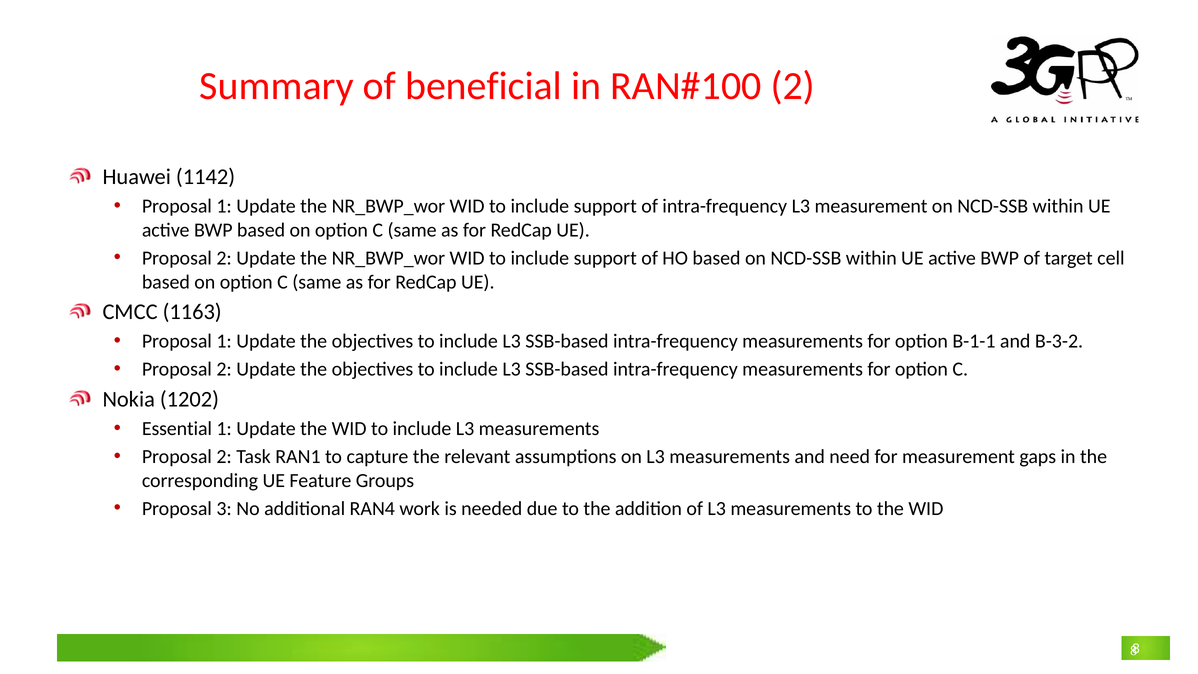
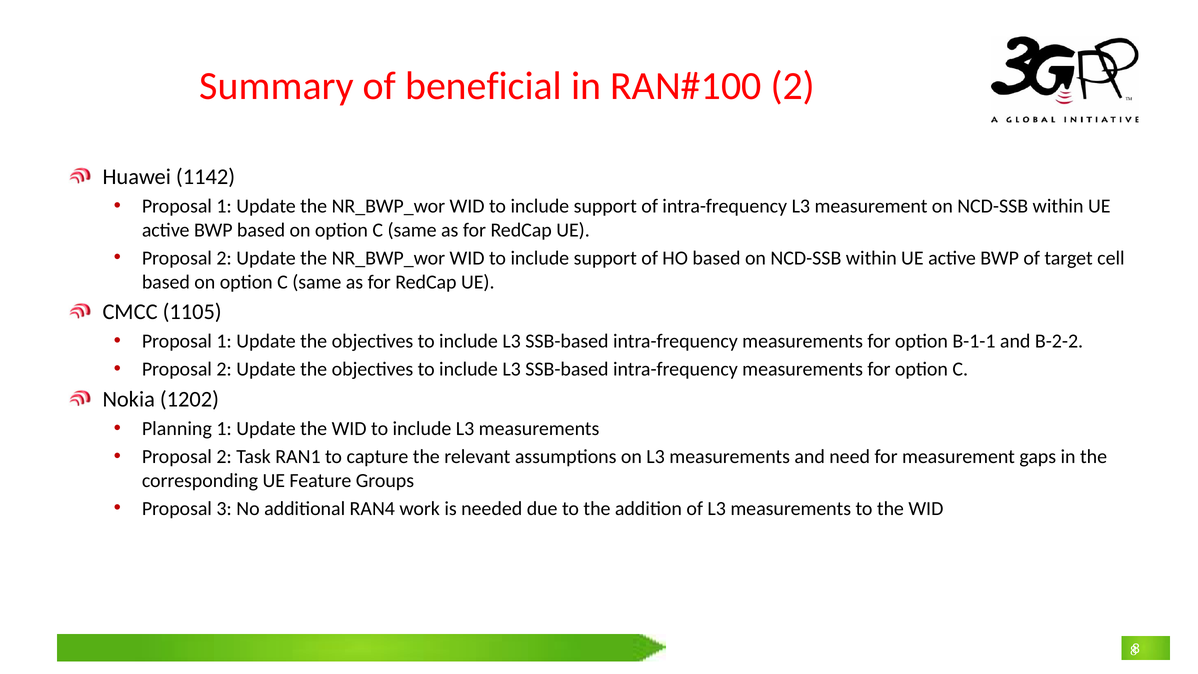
1163: 1163 -> 1105
B-3-2: B-3-2 -> B-2-2
Essential: Essential -> Planning
